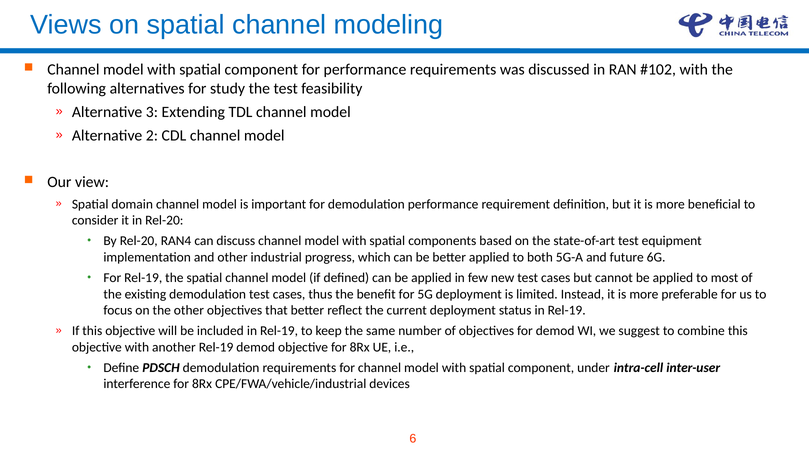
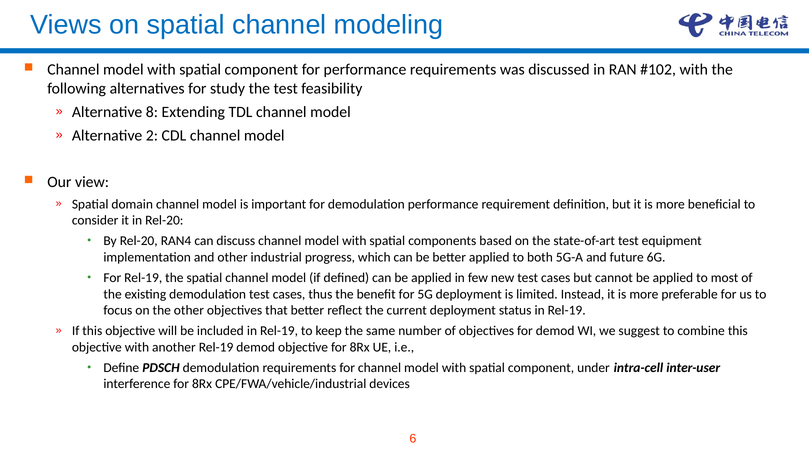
3: 3 -> 8
